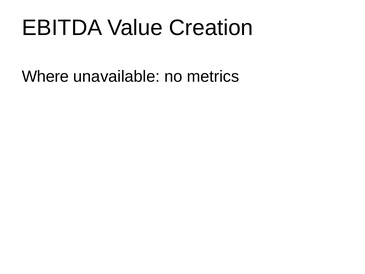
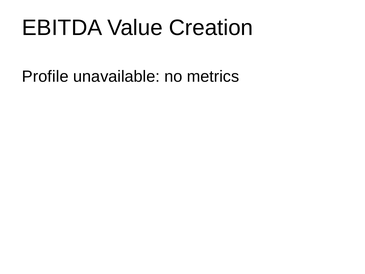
Where: Where -> Profile
